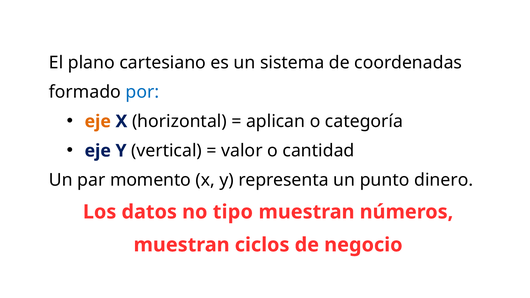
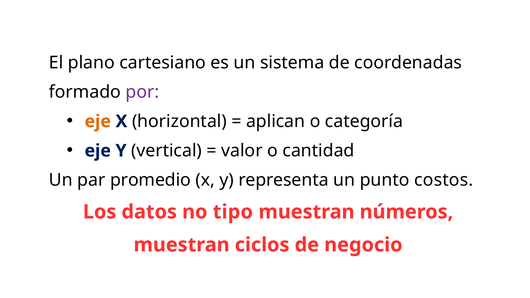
por colour: blue -> purple
momento: momento -> promedio
dinero: dinero -> costos
